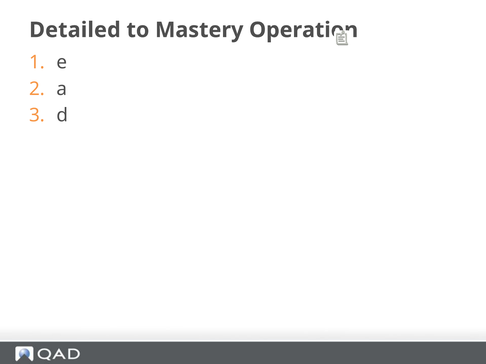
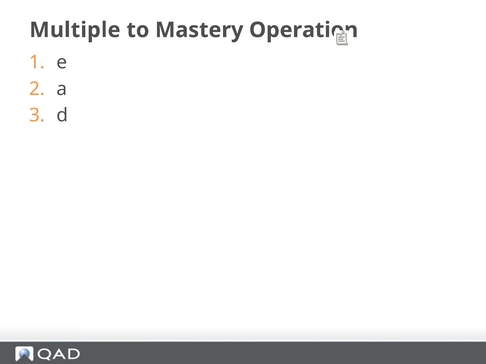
Detailed: Detailed -> Multiple
